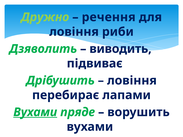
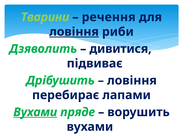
Дружно: Дружно -> Тварини
ловіння at (74, 32) underline: none -> present
виводить: виводить -> дивитися
